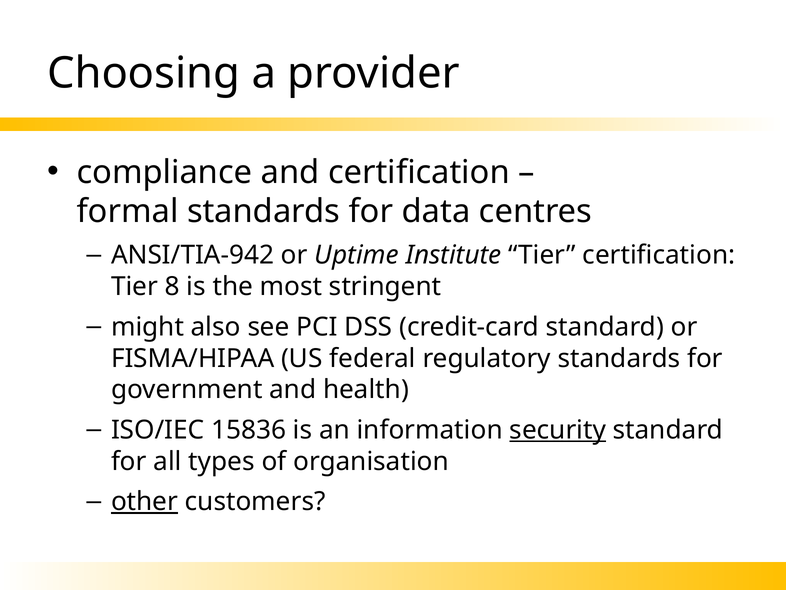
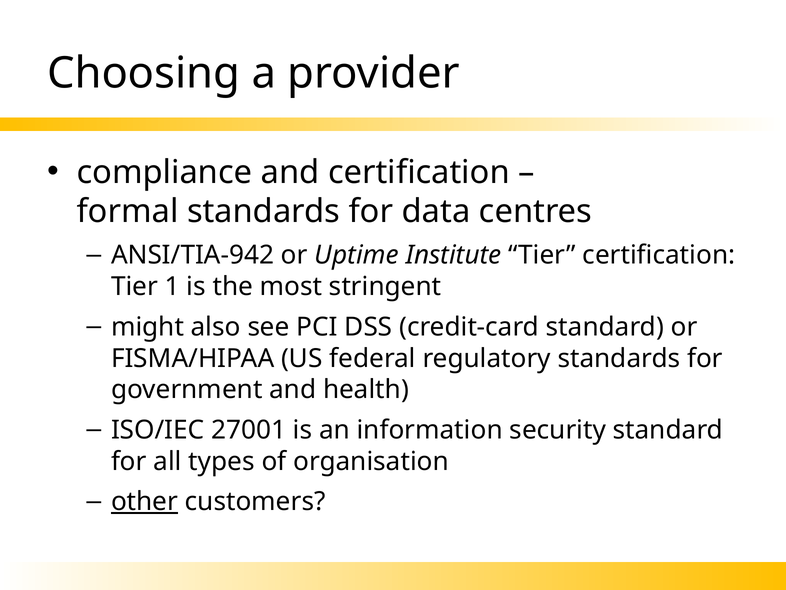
8: 8 -> 1
15836: 15836 -> 27001
security underline: present -> none
